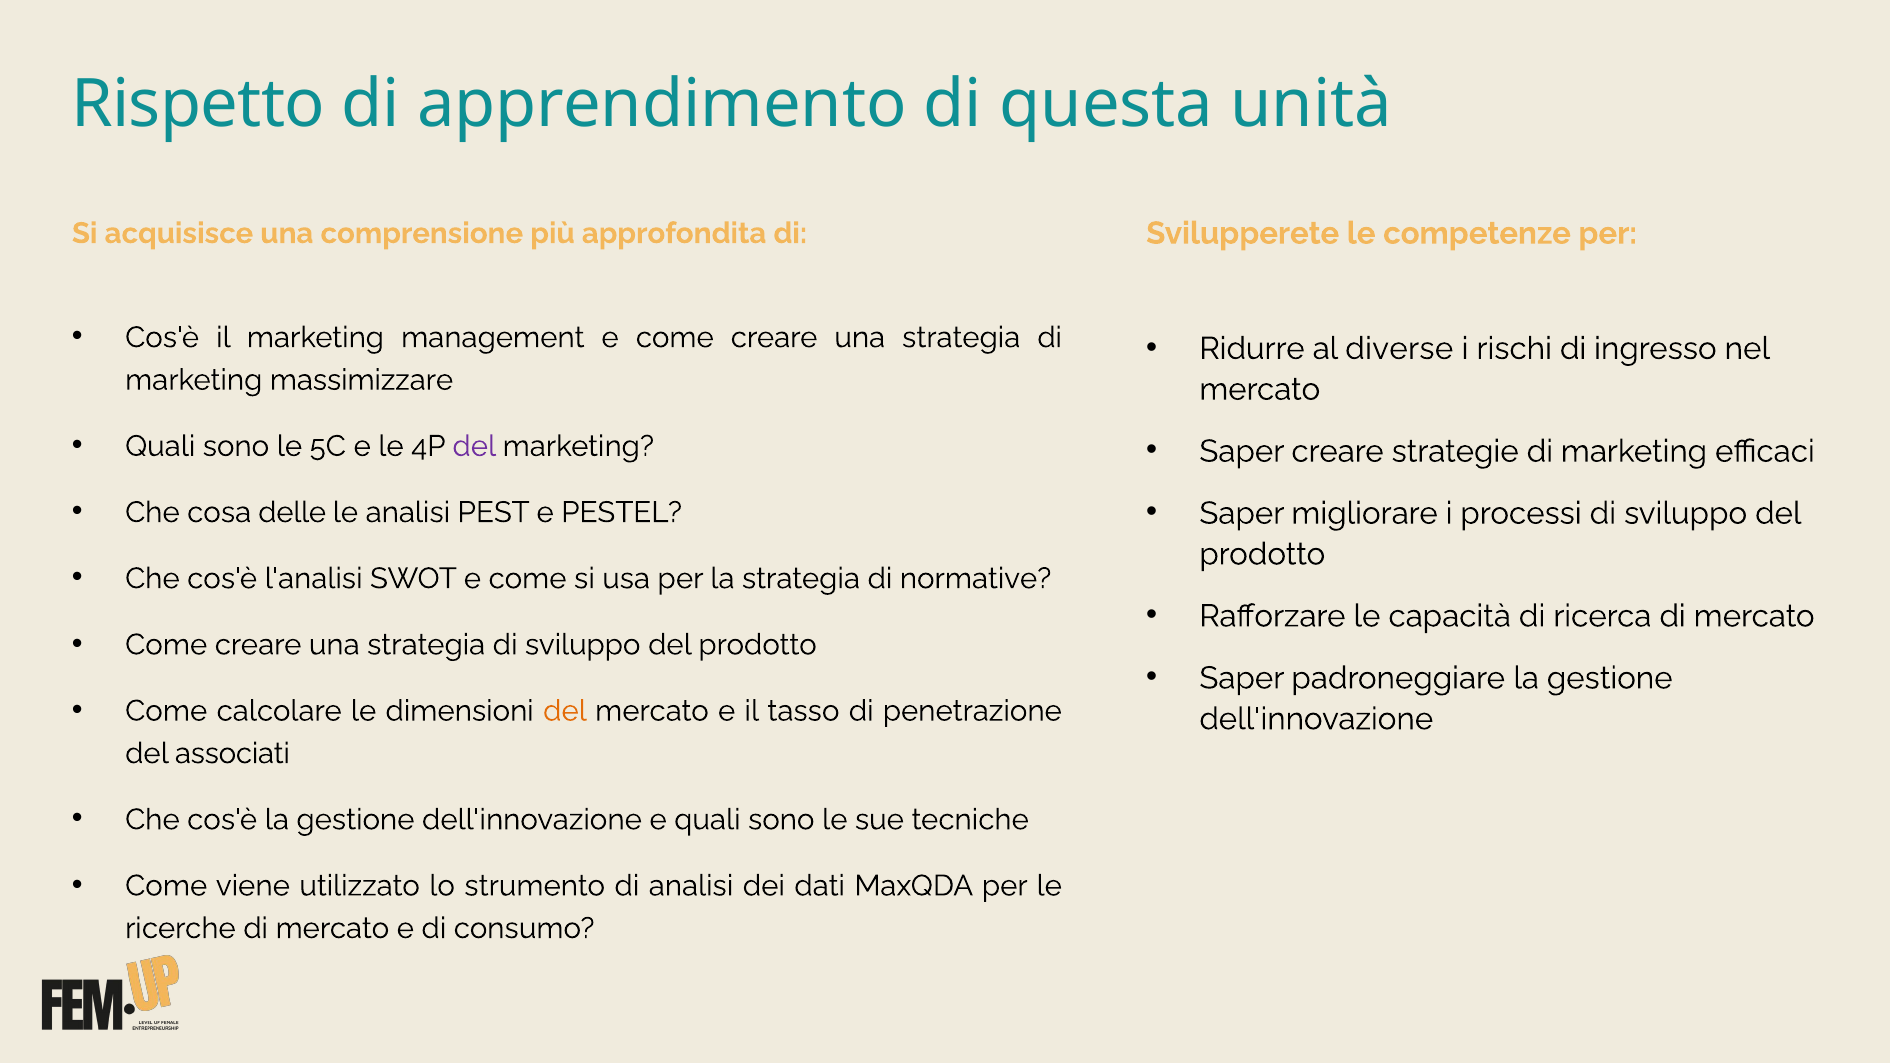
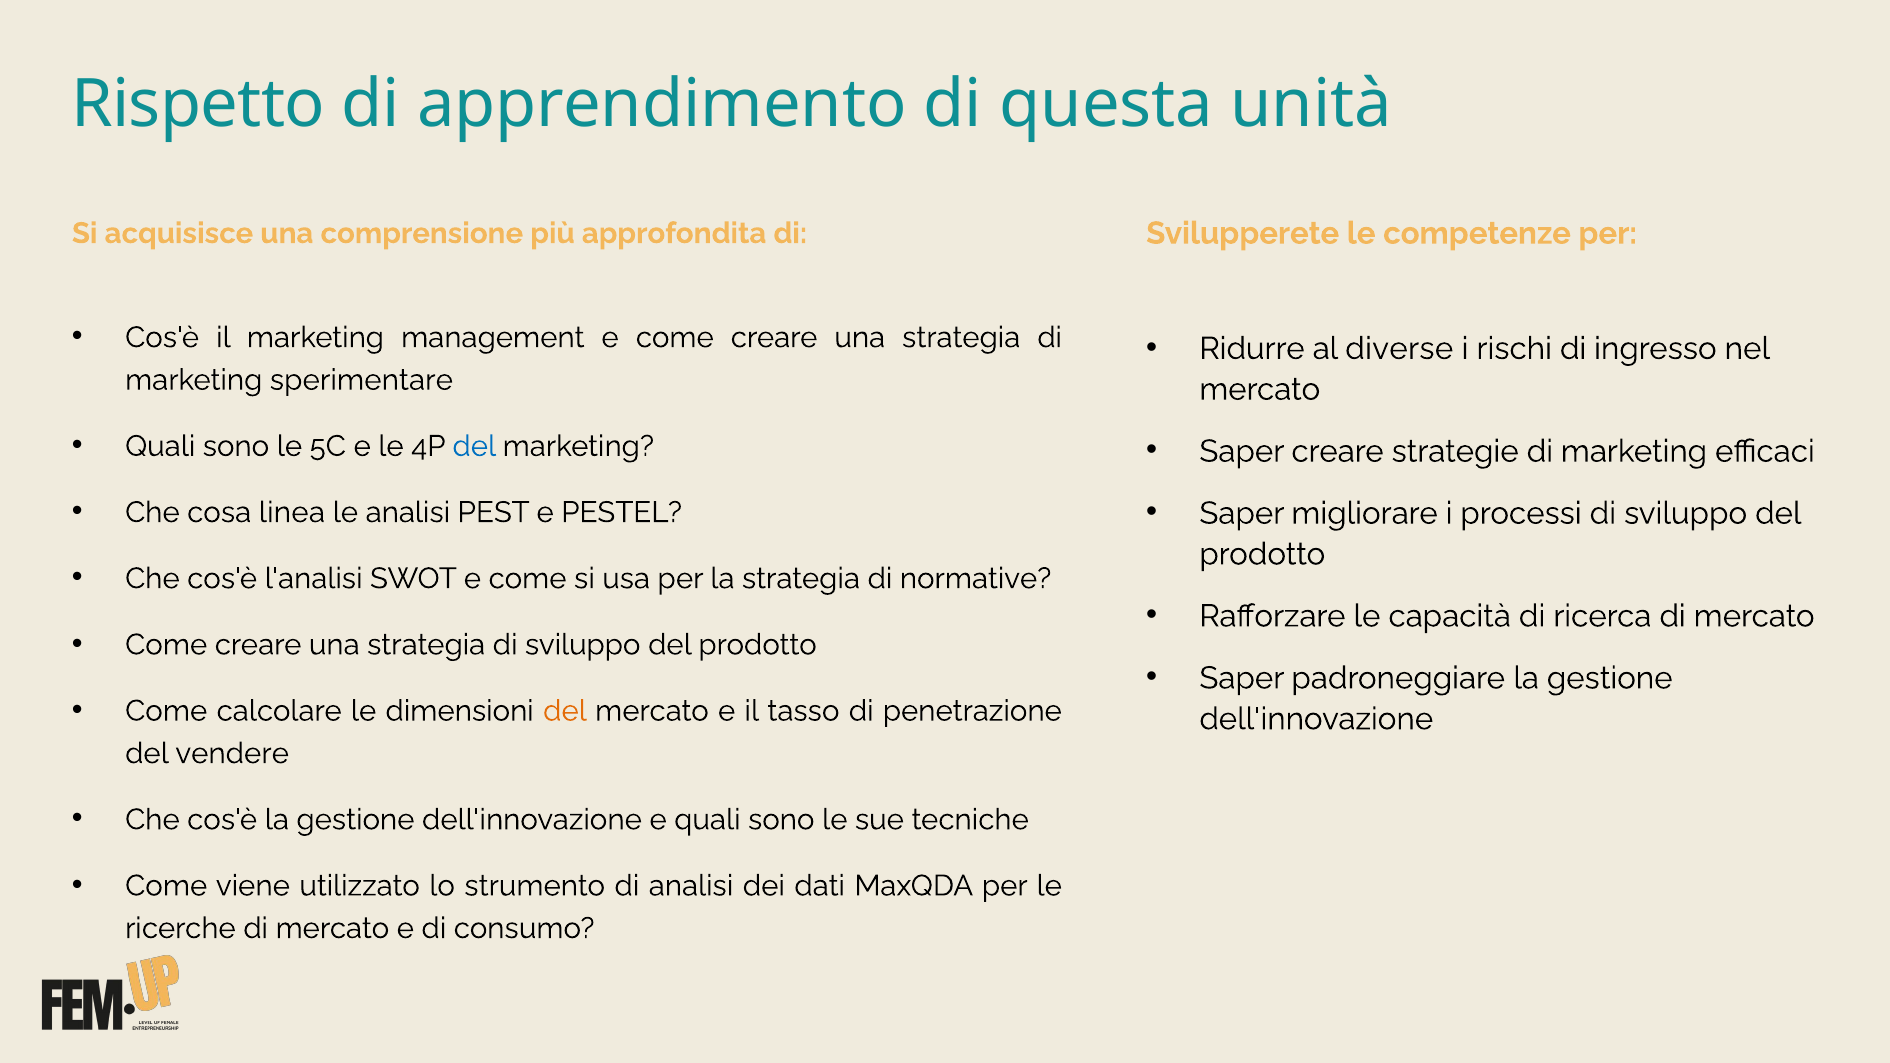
massimizzare: massimizzare -> sperimentare
del at (474, 446) colour: purple -> blue
delle: delle -> linea
associati: associati -> vendere
